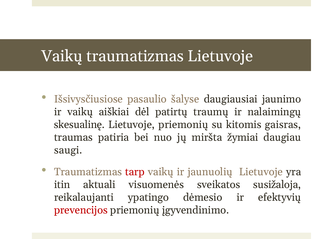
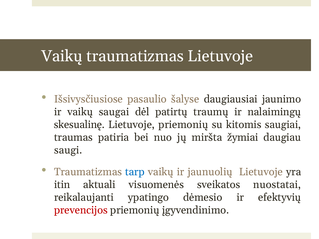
aiškiai: aiškiai -> saugai
gaisras: gaisras -> saugiai
tarp colour: red -> blue
susižaloja: susižaloja -> nuostatai
